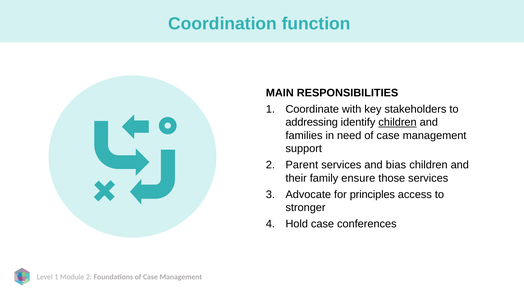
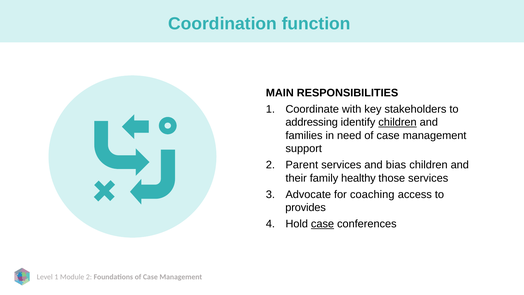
ensure: ensure -> healthy
principles: principles -> coaching
stronger: stronger -> provides
case at (323, 224) underline: none -> present
